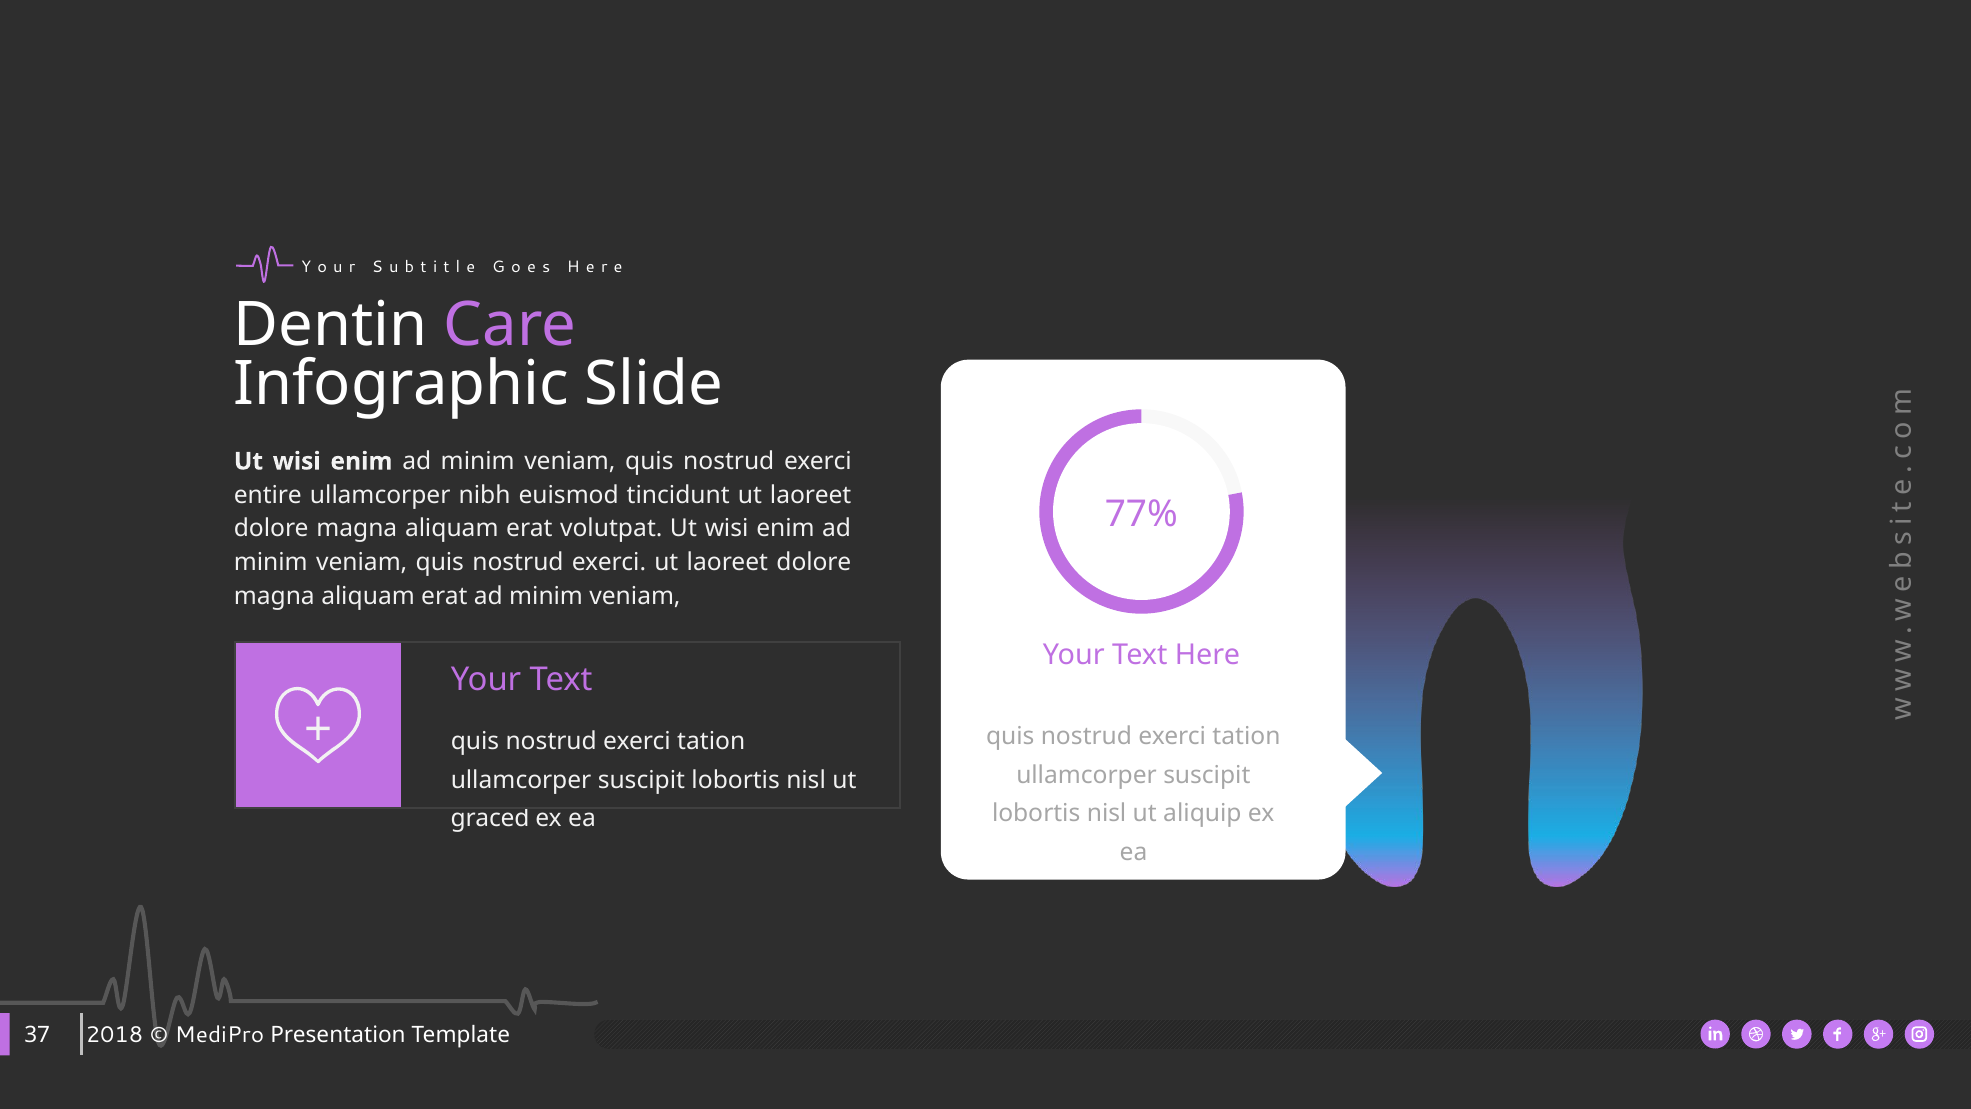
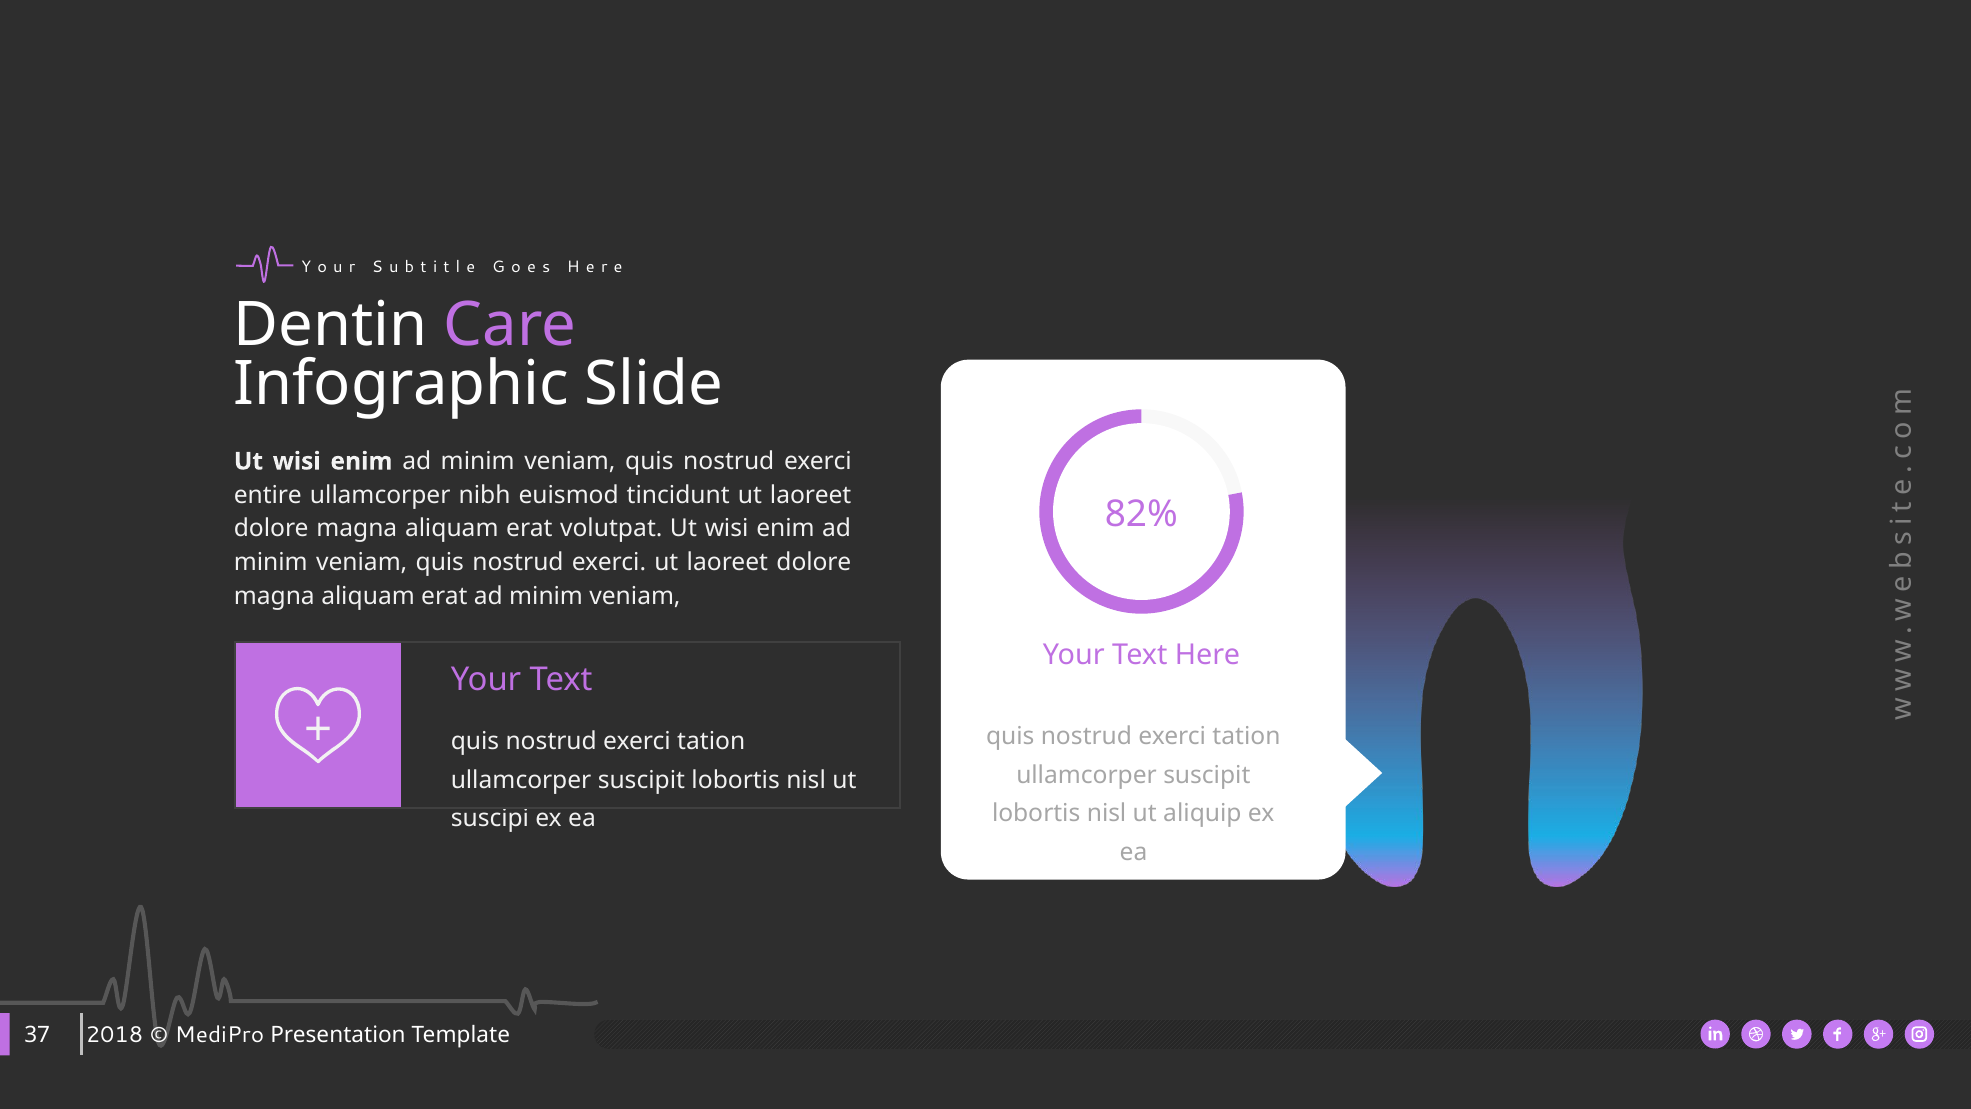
77%: 77% -> 82%
graced: graced -> suscipi
